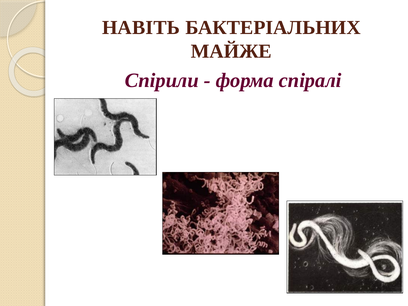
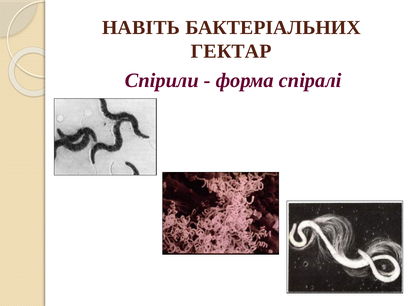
МАЙЖЕ: МАЙЖЕ -> ГЕКТАР
